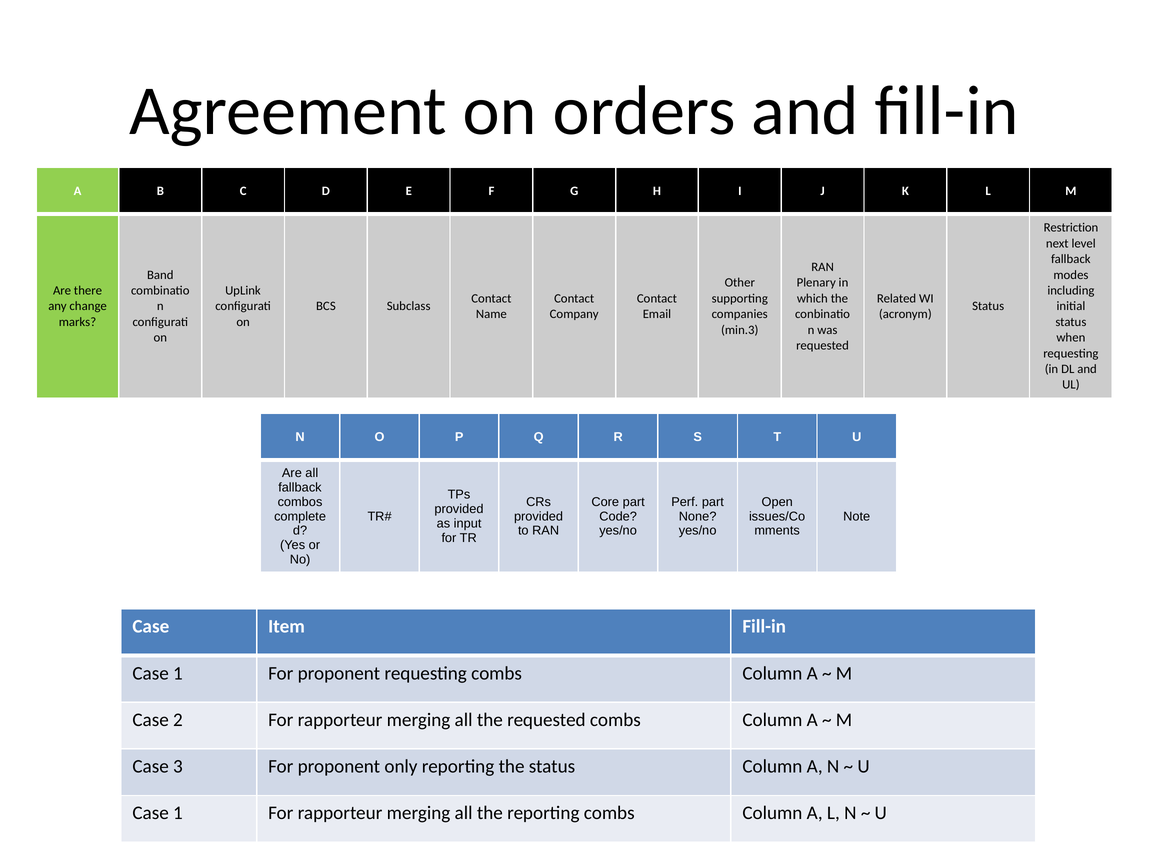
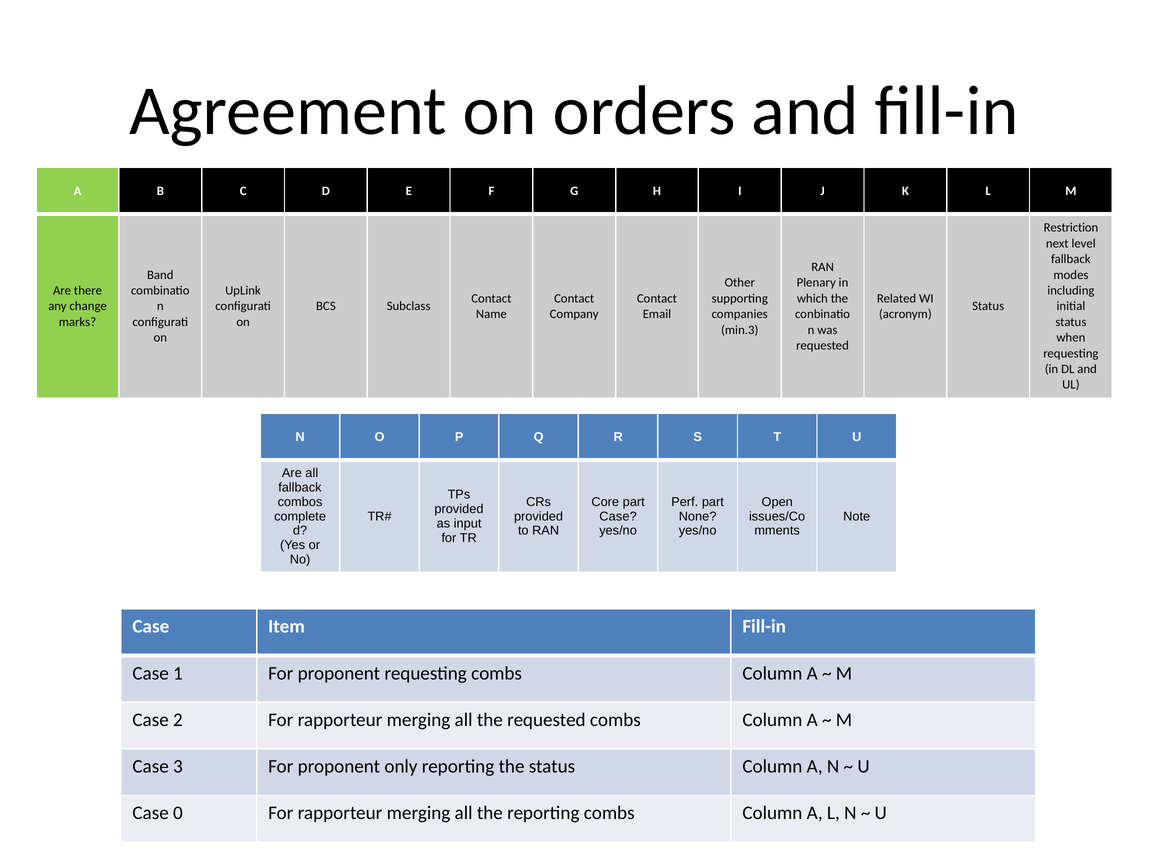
Code at (618, 516): Code -> Case
1 at (178, 813): 1 -> 0
